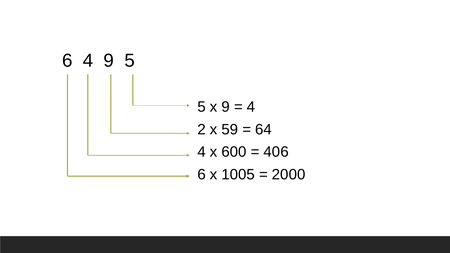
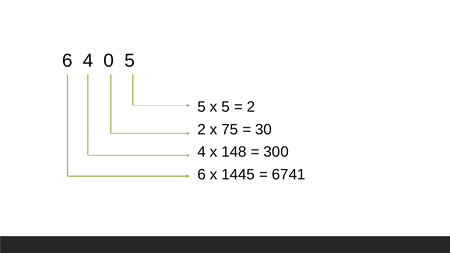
4 9: 9 -> 0
x 9: 9 -> 5
4 at (251, 107): 4 -> 2
59: 59 -> 75
64: 64 -> 30
600: 600 -> 148
406: 406 -> 300
1005: 1005 -> 1445
2000: 2000 -> 6741
